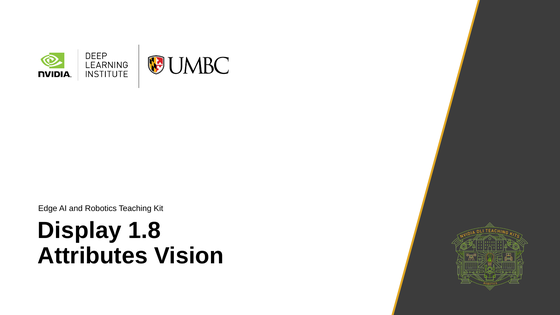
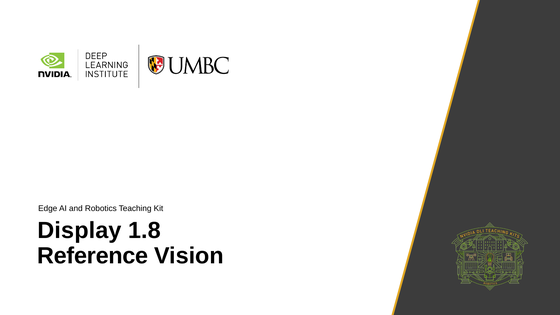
Attributes: Attributes -> Reference
